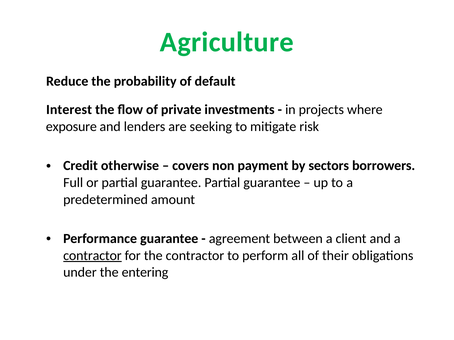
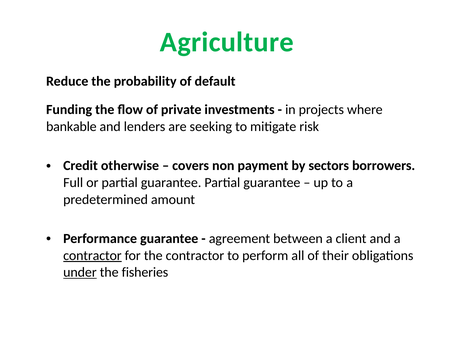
Interest: Interest -> Funding
exposure: exposure -> bankable
under underline: none -> present
entering: entering -> fisheries
